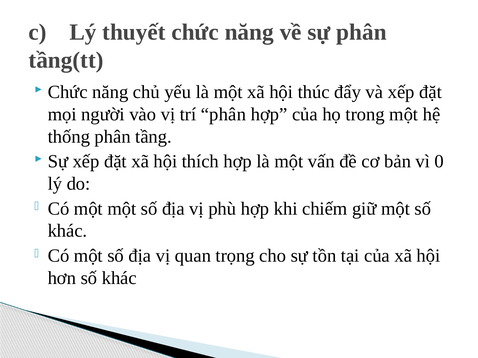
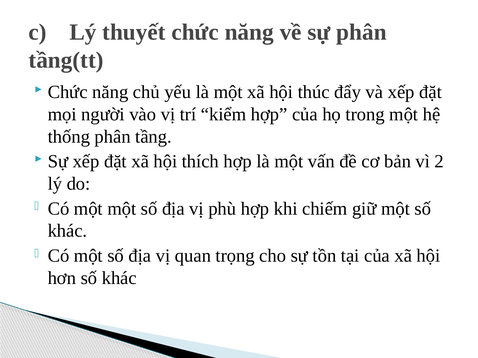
trí phân: phân -> kiểm
0: 0 -> 2
